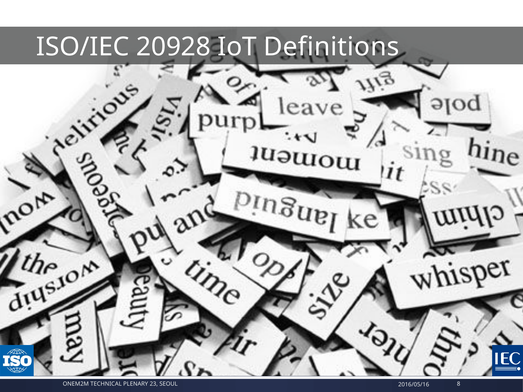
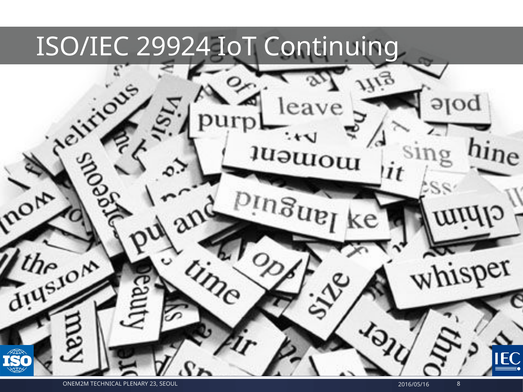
20928: 20928 -> 29924
Definitions: Definitions -> Continuing
